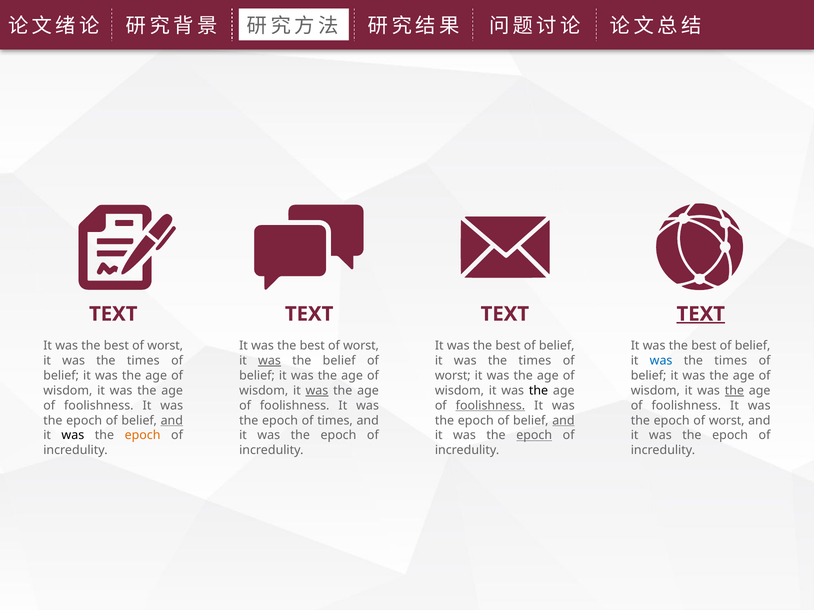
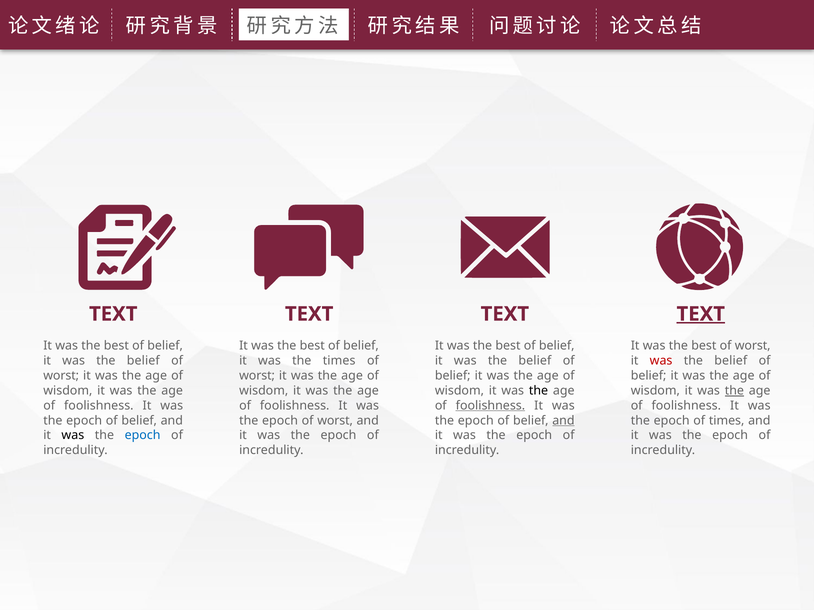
worst at (165, 346): worst -> belief
worst at (361, 346): worst -> belief
belief at (753, 346): belief -> worst
times at (143, 361): times -> belief
was at (269, 361) underline: present -> none
the belief: belief -> times
times at (535, 361): times -> belief
was at (661, 361) colour: blue -> red
times at (731, 361): times -> belief
belief at (61, 376): belief -> worst
belief at (257, 376): belief -> worst
worst at (453, 376): worst -> belief
was at (317, 391) underline: present -> none
and at (172, 421) underline: present -> none
epoch of times: times -> worst
epoch of worst: worst -> times
epoch at (143, 436) colour: orange -> blue
epoch at (534, 436) underline: present -> none
